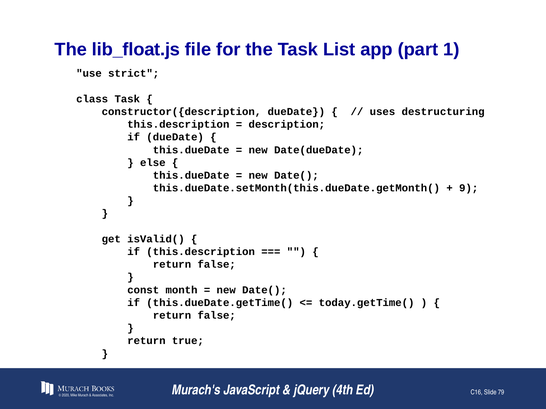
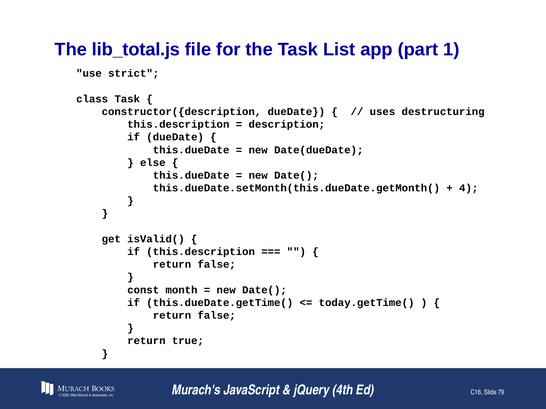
lib_float.js: lib_float.js -> lib_total.js
9: 9 -> 4
